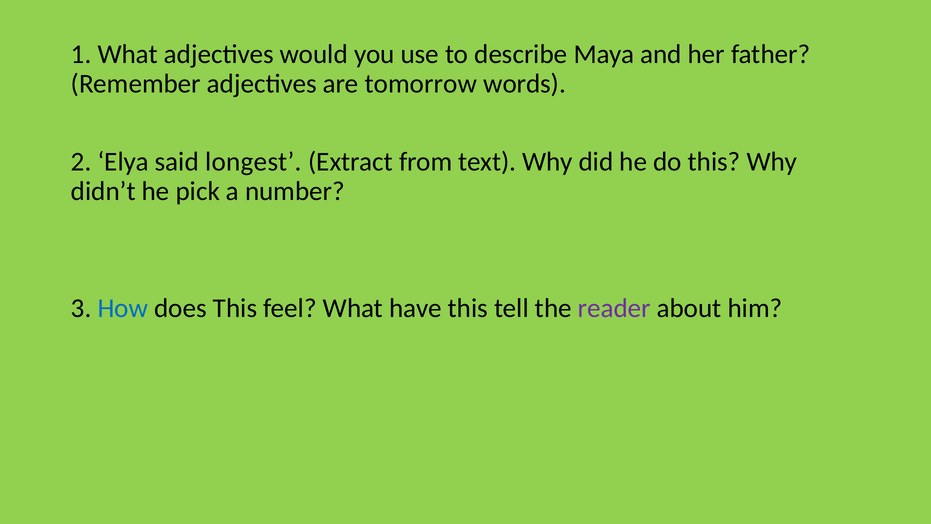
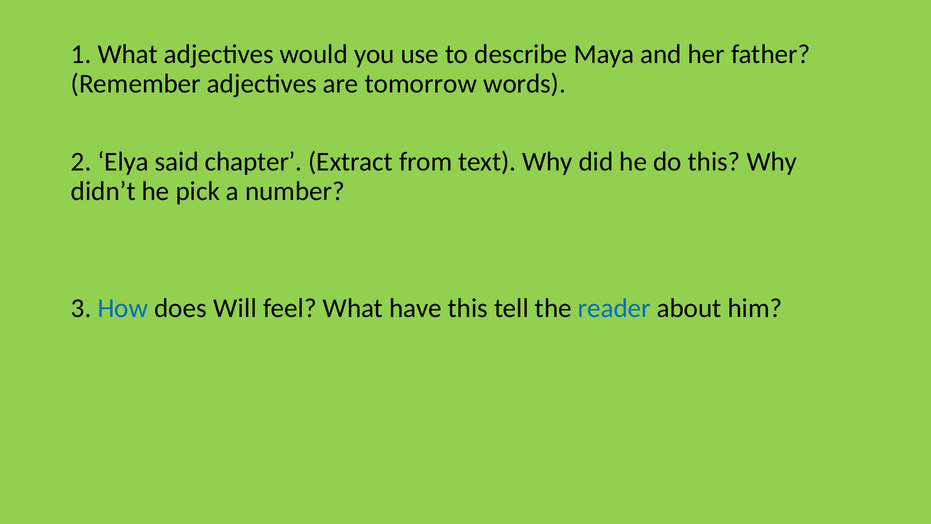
longest: longest -> chapter
does This: This -> Will
reader colour: purple -> blue
